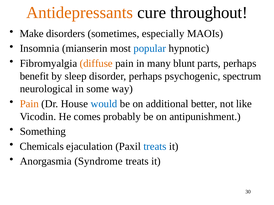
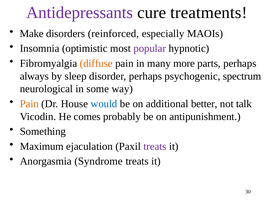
Antidepressants colour: orange -> purple
throughout: throughout -> treatments
sometimes: sometimes -> reinforced
mianserin: mianserin -> optimistic
popular colour: blue -> purple
blunt: blunt -> more
benefit: benefit -> always
like: like -> talk
Chemicals: Chemicals -> Maximum
treats at (155, 147) colour: blue -> purple
